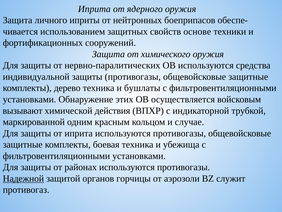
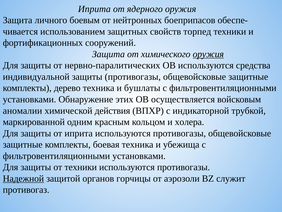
иприты: иприты -> боевым
основе: основе -> торпед
оружия at (208, 54) underline: none -> present
вызывают: вызывают -> аномалии
случае: случае -> холера
от районах: районах -> техники
